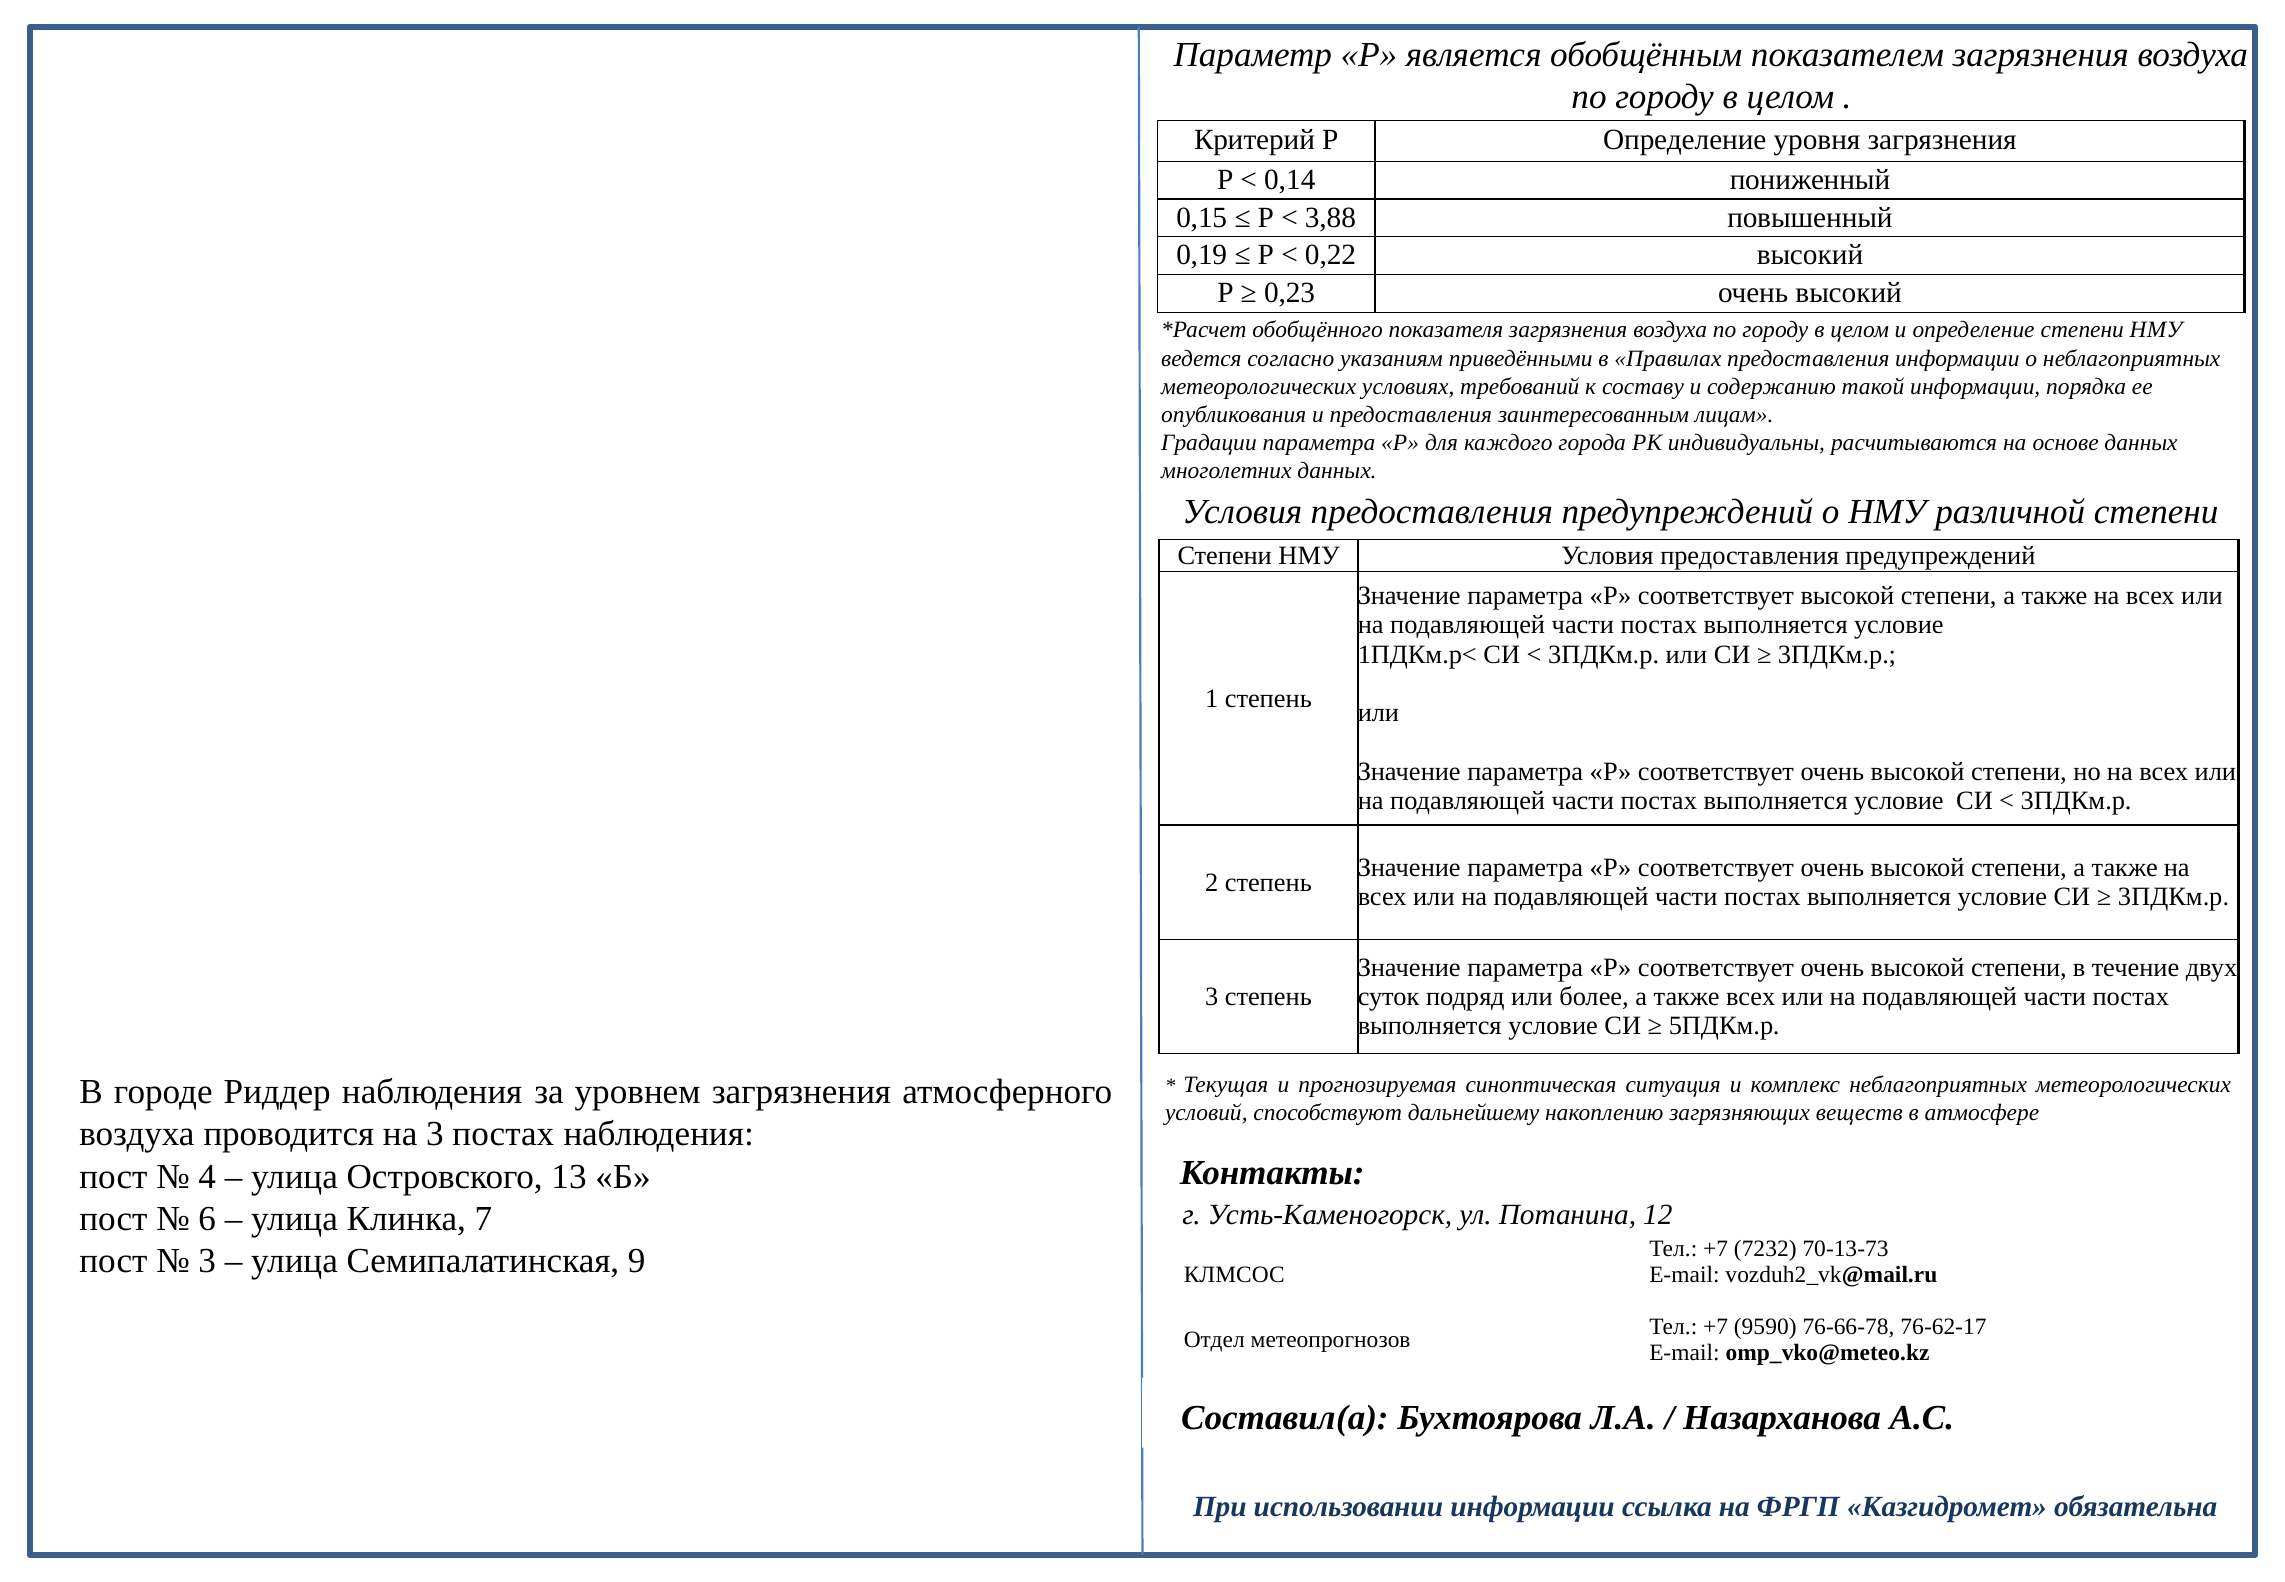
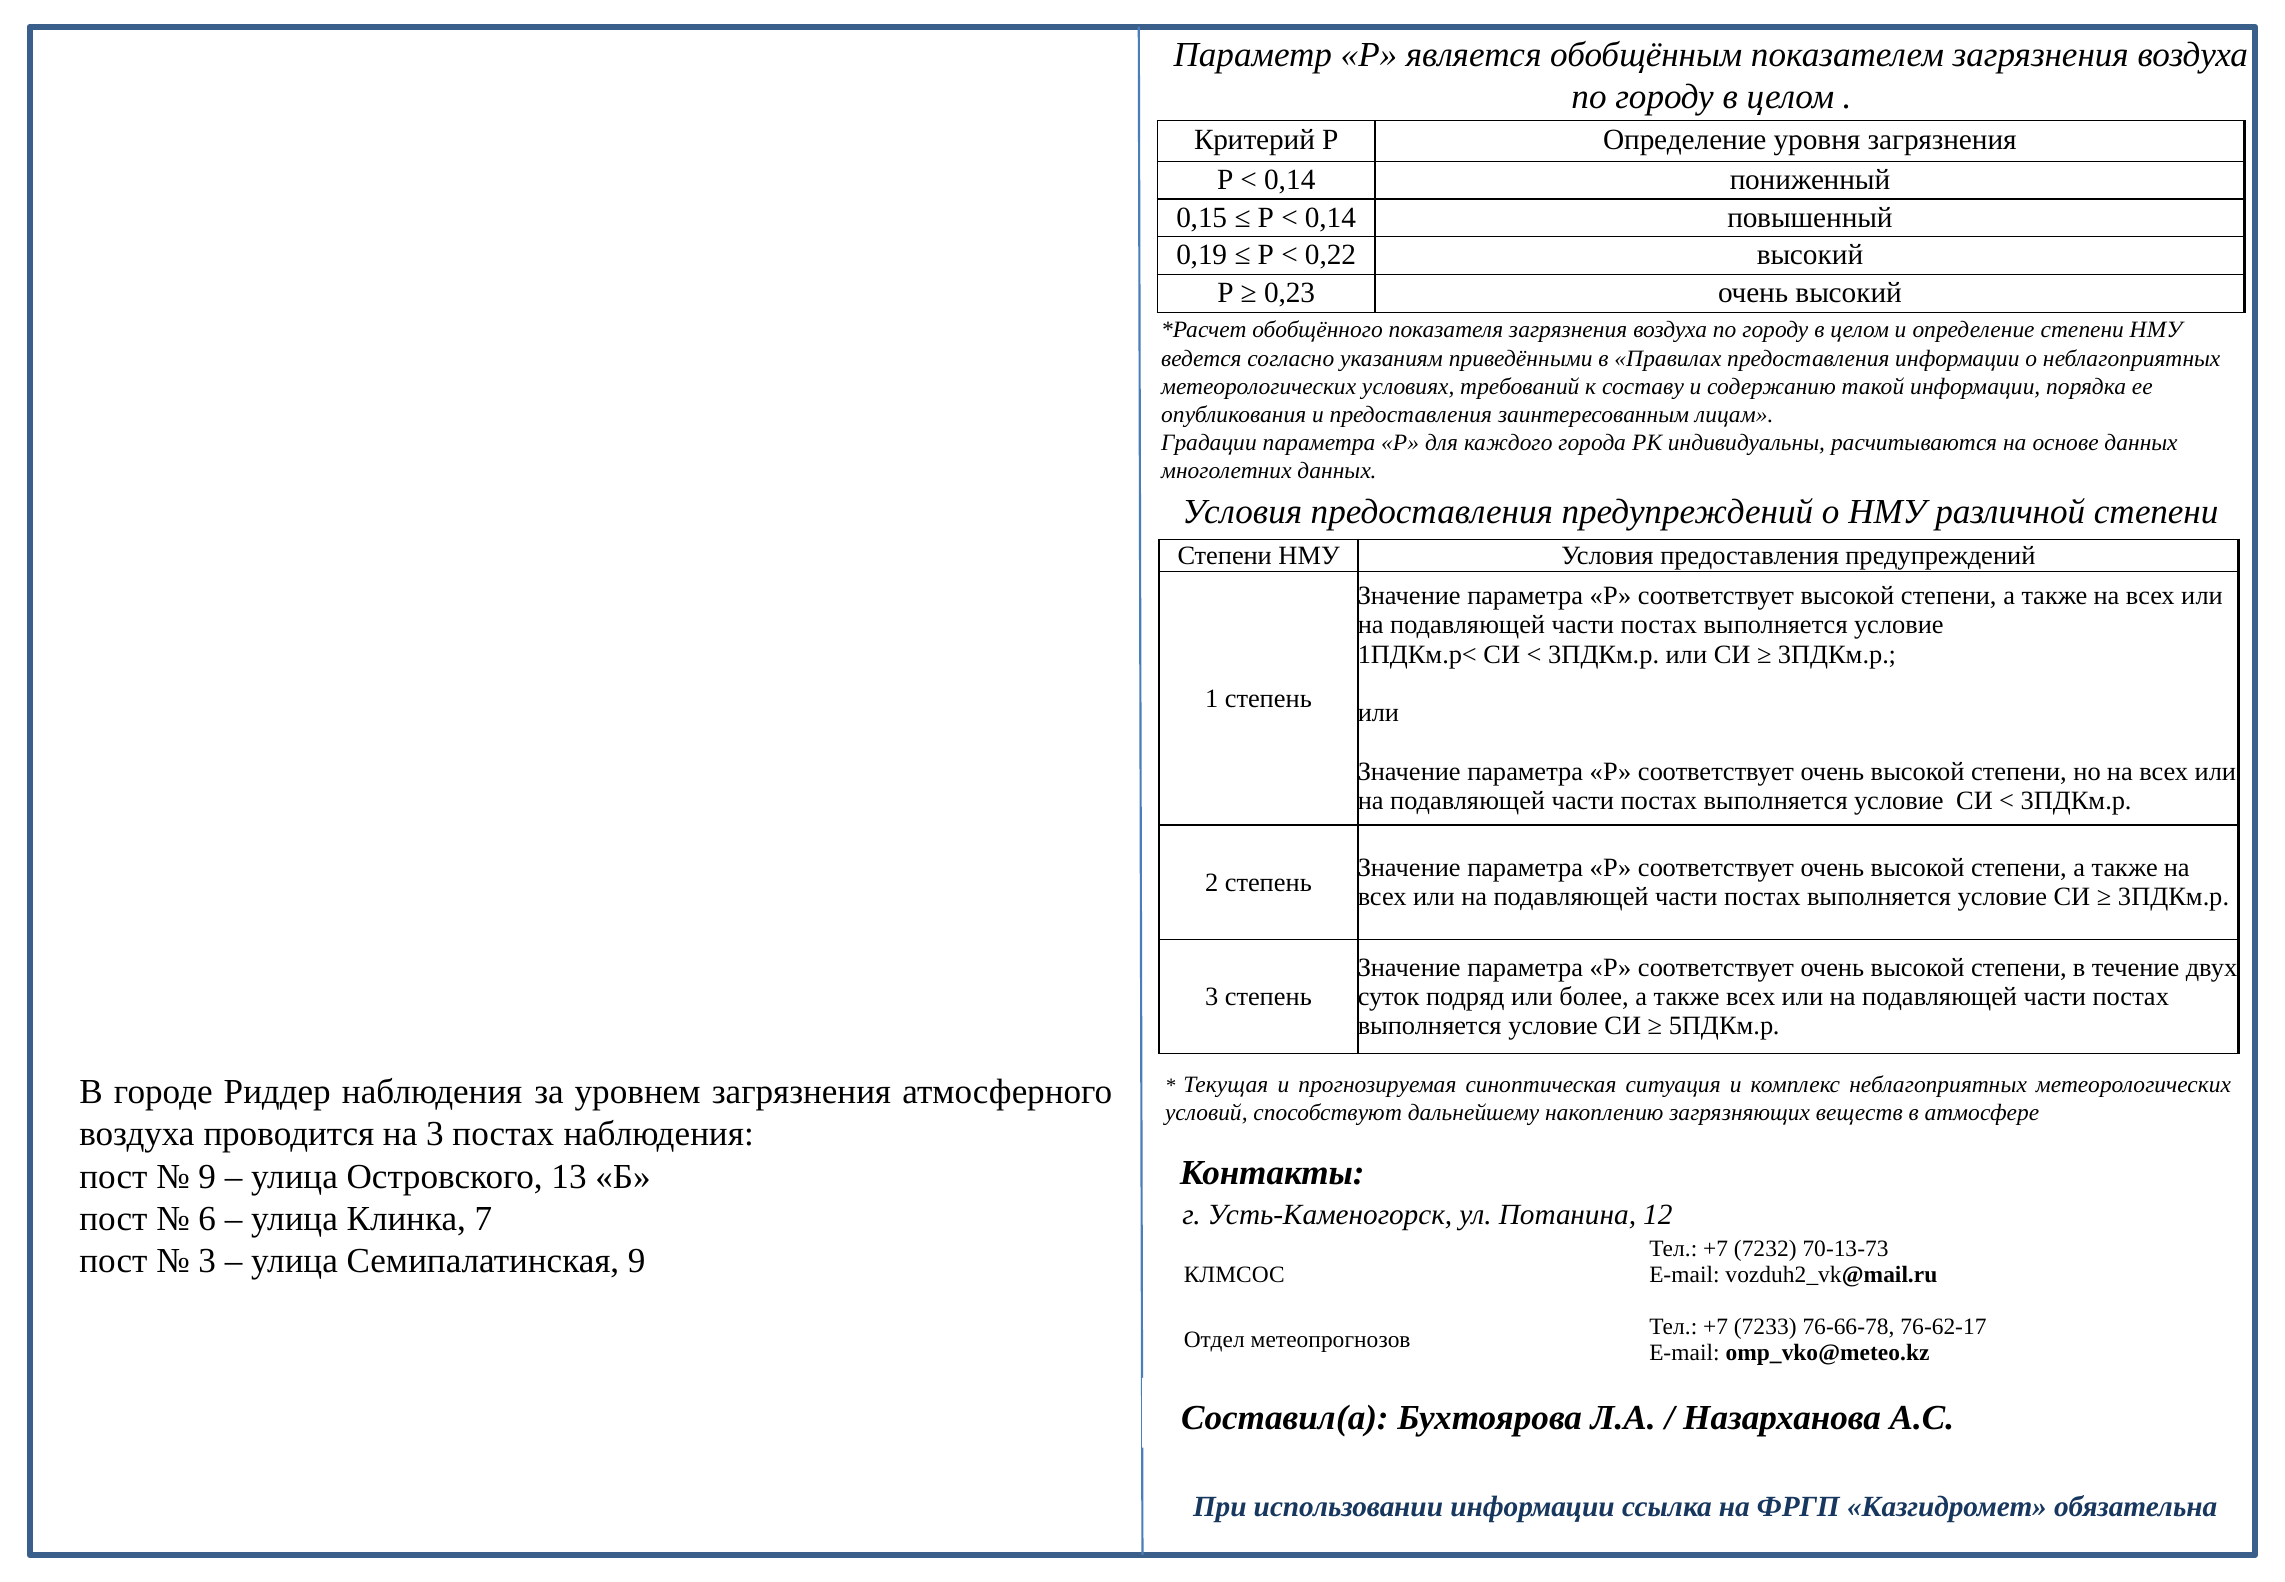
3,88 at (1330, 218): 3,88 -> 0,14
4 at (207, 1176): 4 -> 9
9590: 9590 -> 7233
